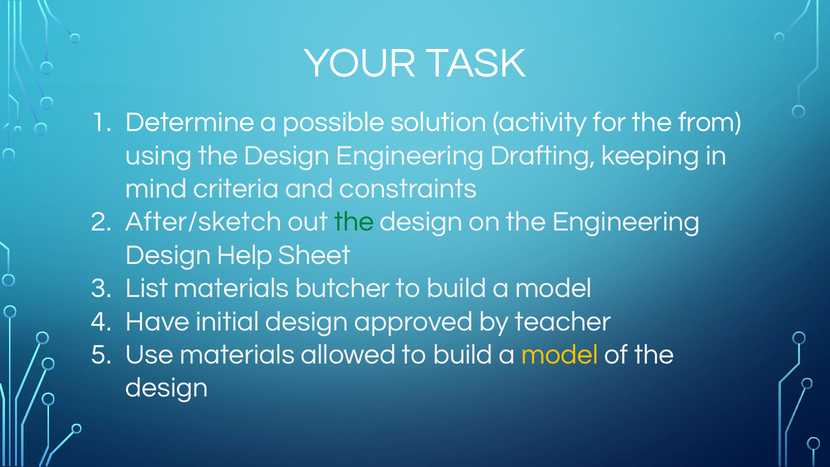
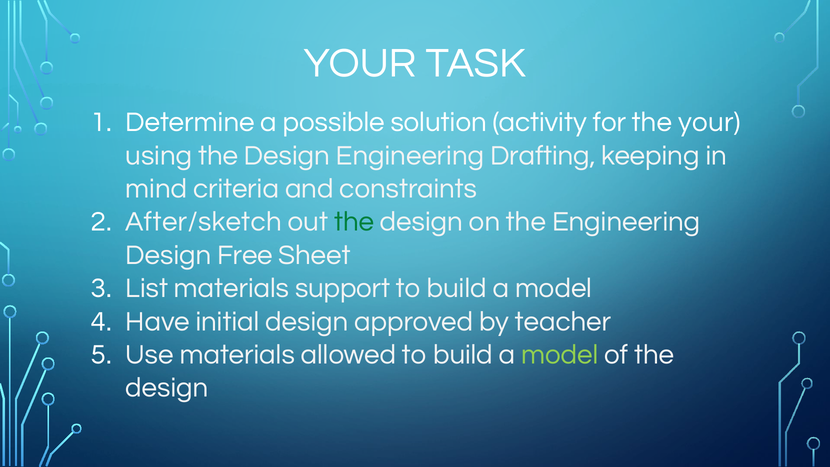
the from: from -> your
Help: Help -> Free
butcher: butcher -> support
model at (560, 355) colour: yellow -> light green
